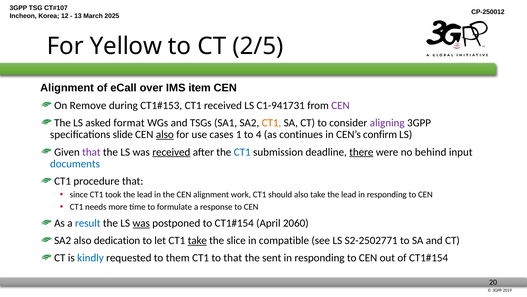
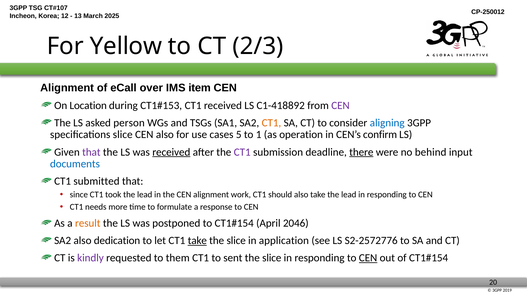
2/5: 2/5 -> 2/3
Remove: Remove -> Location
C1-941731: C1-941731 -> C1-418892
format: format -> person
aligning colour: purple -> blue
specifications slide: slide -> slice
also at (165, 134) underline: present -> none
1: 1 -> 5
4: 4 -> 1
continues: continues -> operation
CT1 at (242, 152) colour: blue -> purple
procedure: procedure -> submitted
result colour: blue -> orange
was at (141, 223) underline: present -> none
2060: 2060 -> 2046
compatible: compatible -> application
S2-2502771: S2-2502771 -> S2-2572776
kindly colour: blue -> purple
to that: that -> sent
sent at (272, 257): sent -> slice
CEN at (368, 257) underline: none -> present
